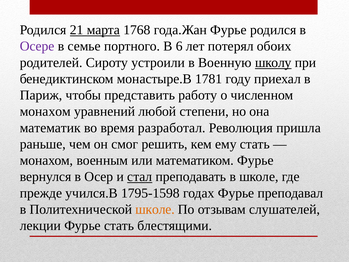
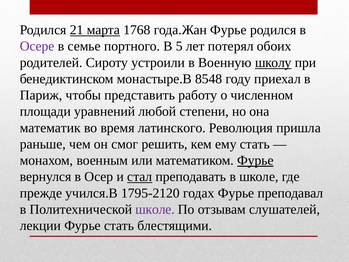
6: 6 -> 5
1781: 1781 -> 8548
монахом at (45, 111): монахом -> площади
разработал: разработал -> латинского
Фурье at (255, 160) underline: none -> present
1795-1598: 1795-1598 -> 1795-2120
школе at (155, 209) colour: orange -> purple
